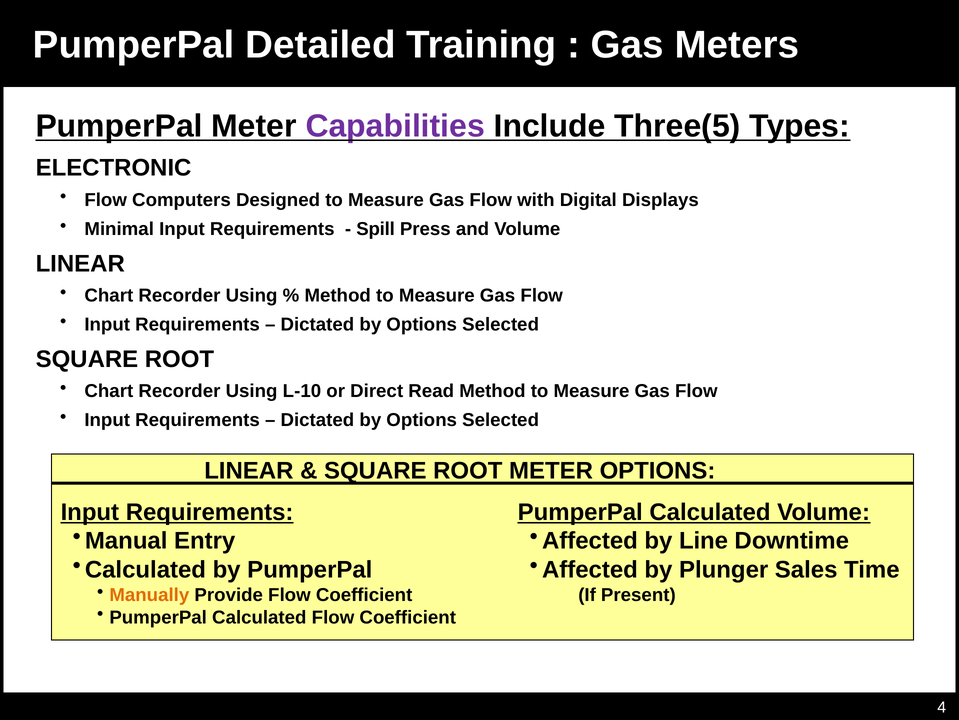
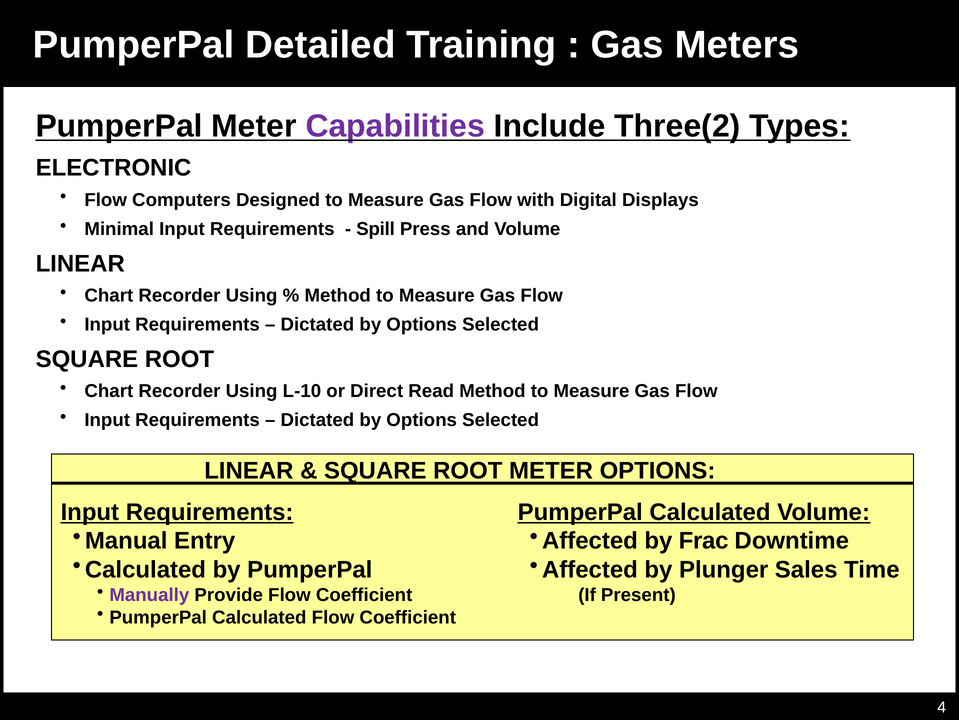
Three(5: Three(5 -> Three(2
Line: Line -> Frac
Manually colour: orange -> purple
